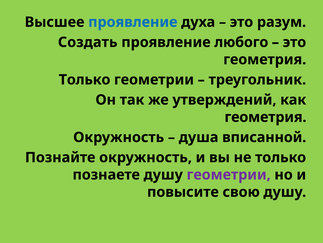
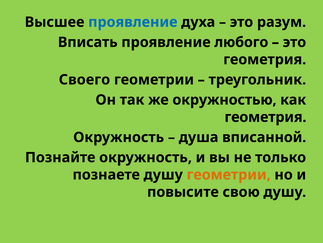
Создать: Создать -> Вписать
Только at (85, 79): Только -> Своего
утверждений: утверждений -> окружностью
геометрии at (229, 174) colour: purple -> orange
